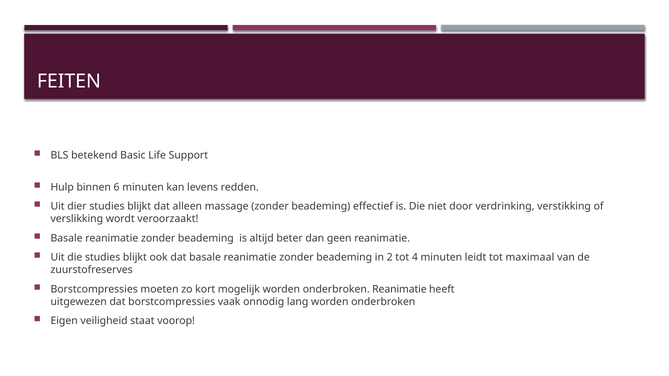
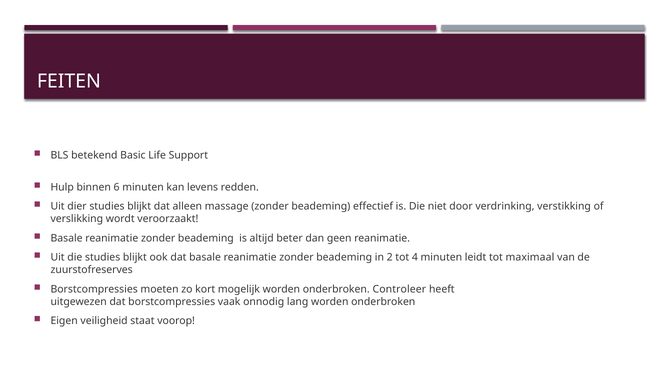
onderbroken Reanimatie: Reanimatie -> Controleer
